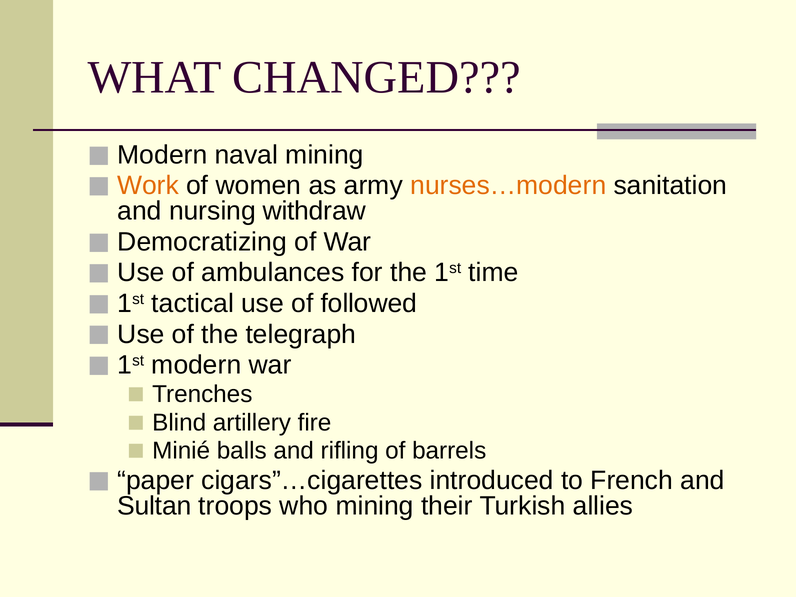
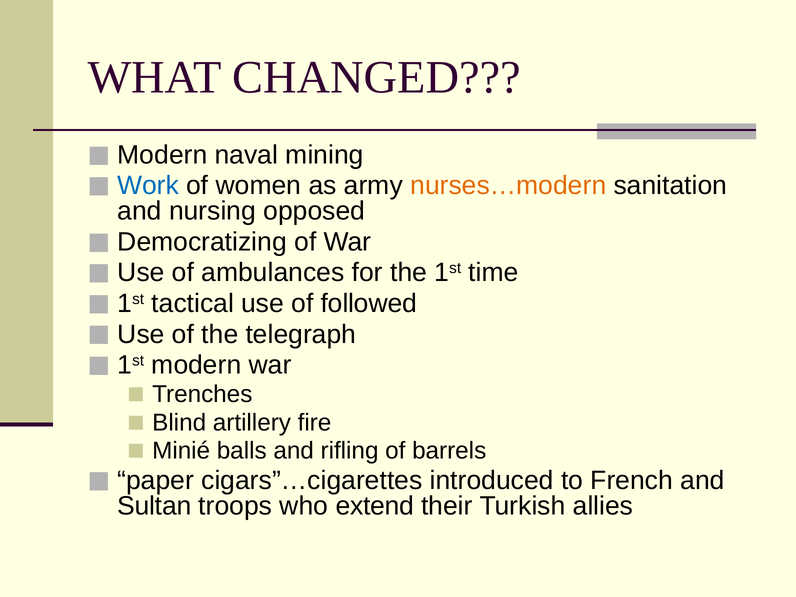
Work colour: orange -> blue
withdraw: withdraw -> opposed
who mining: mining -> extend
